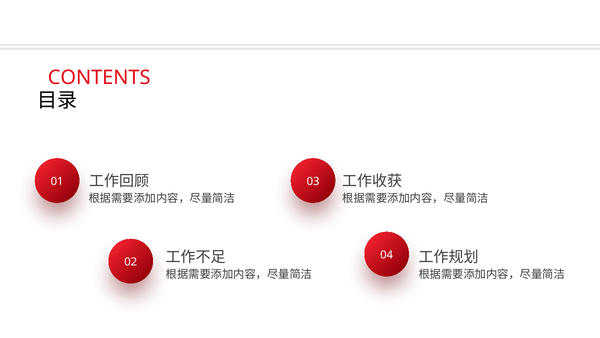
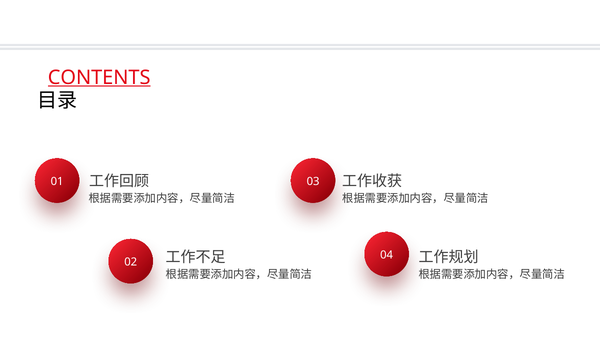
CONTENTS underline: none -> present
